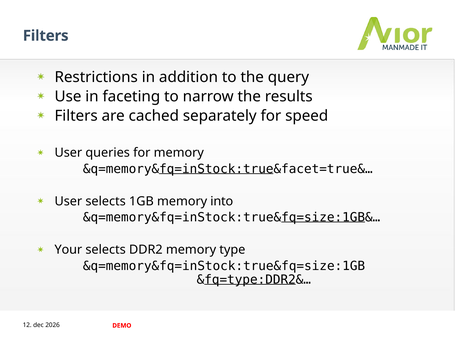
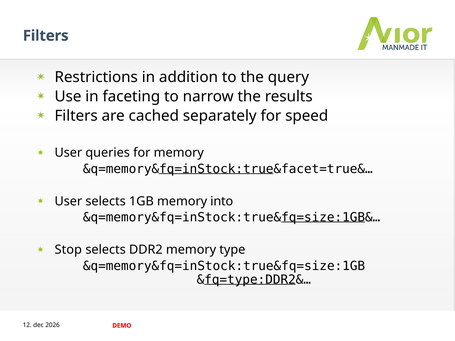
Your: Your -> Stop
